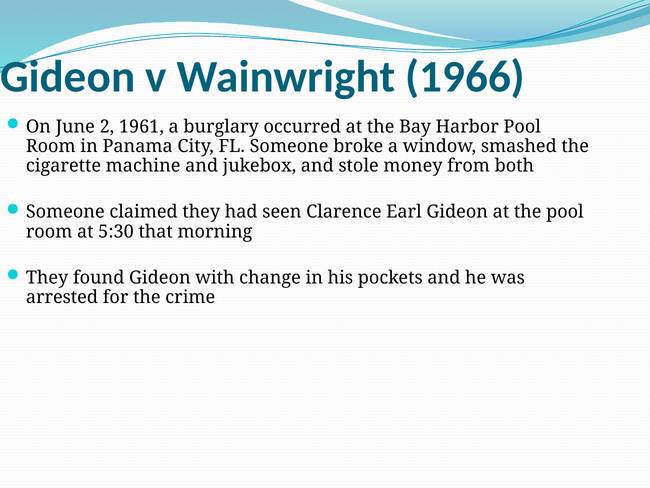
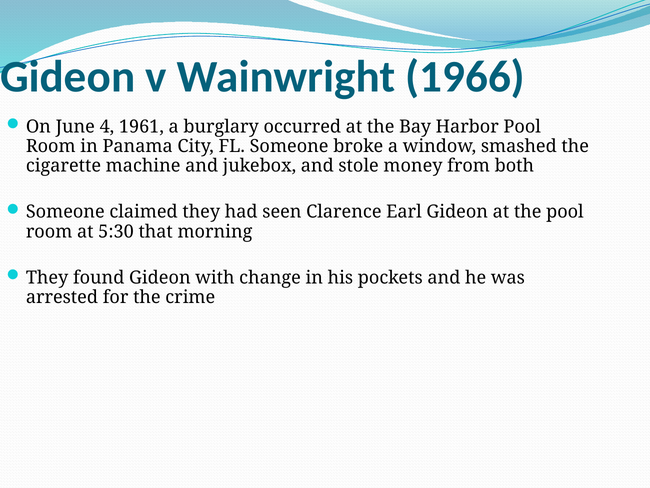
2: 2 -> 4
